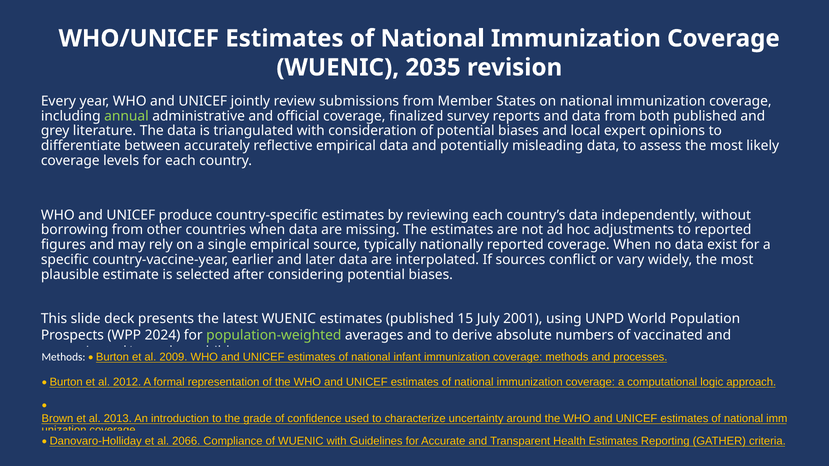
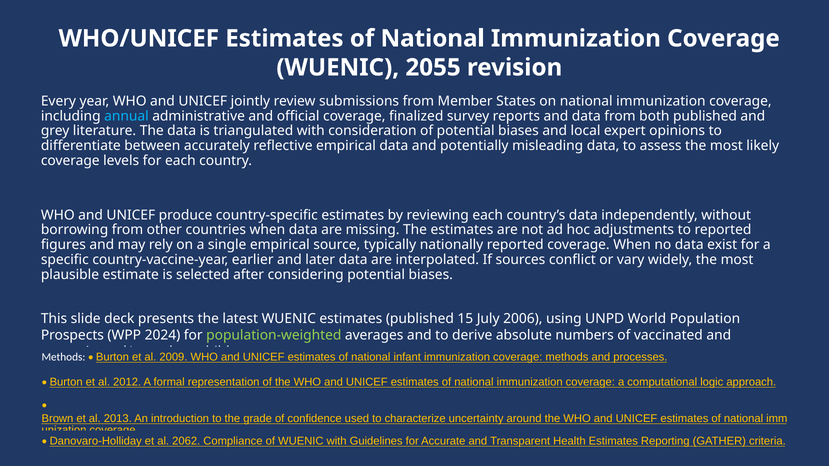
2035: 2035 -> 2055
annual colour: light green -> light blue
2001: 2001 -> 2006
2066: 2066 -> 2062
